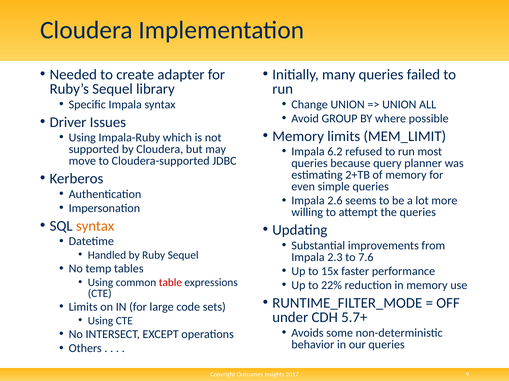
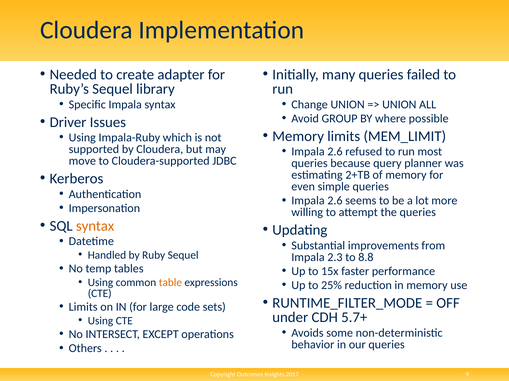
6.2 at (335, 152): 6.2 -> 2.6
7.6: 7.6 -> 8.8
table colour: red -> orange
22%: 22% -> 25%
